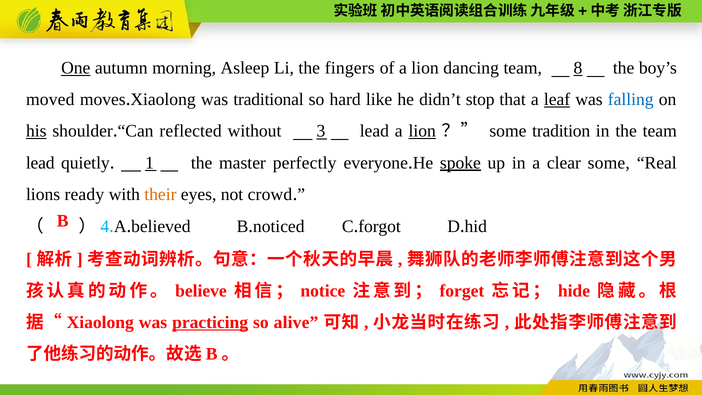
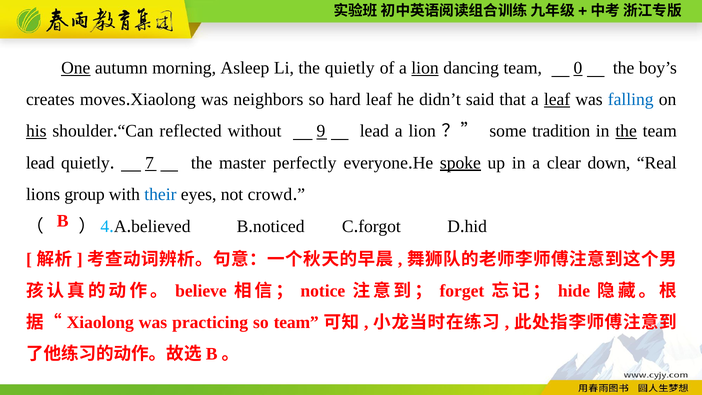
the fingers: fingers -> quietly
lion at (425, 68) underline: none -> present
8: 8 -> 0
moved: moved -> creates
traditional: traditional -> neighbors
hard like: like -> leaf
stop: stop -> said
3: 3 -> 9
lion at (422, 131) underline: present -> none
the at (626, 131) underline: none -> present
1: 1 -> 7
clear some: some -> down
ready: ready -> group
their colour: orange -> blue
practicing underline: present -> none
so alive: alive -> team
